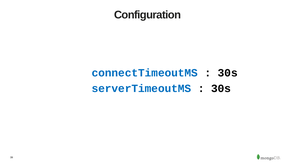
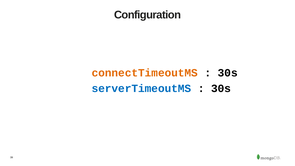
connectTimeoutMS colour: blue -> orange
